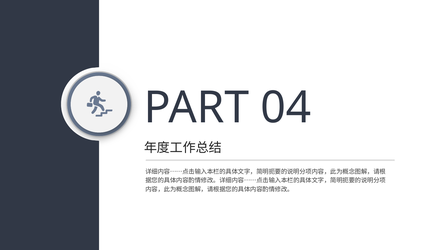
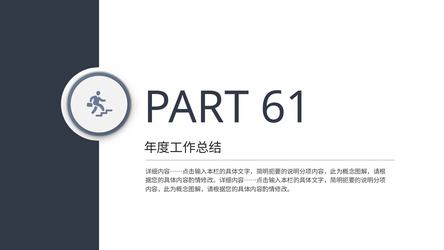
04: 04 -> 61
